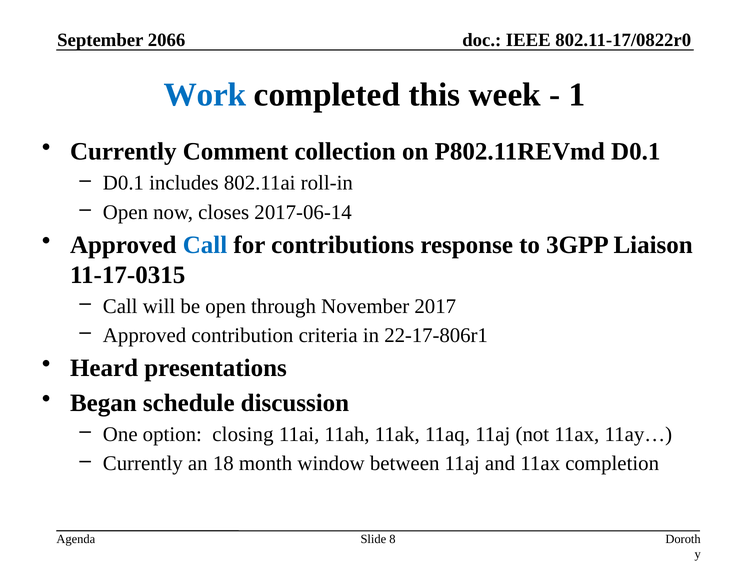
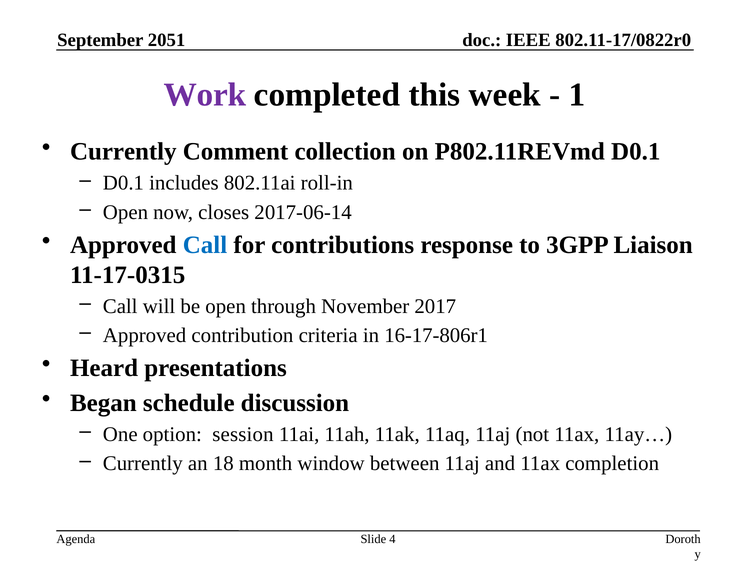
2066: 2066 -> 2051
Work colour: blue -> purple
22-17-806r1: 22-17-806r1 -> 16-17-806r1
closing: closing -> session
8: 8 -> 4
